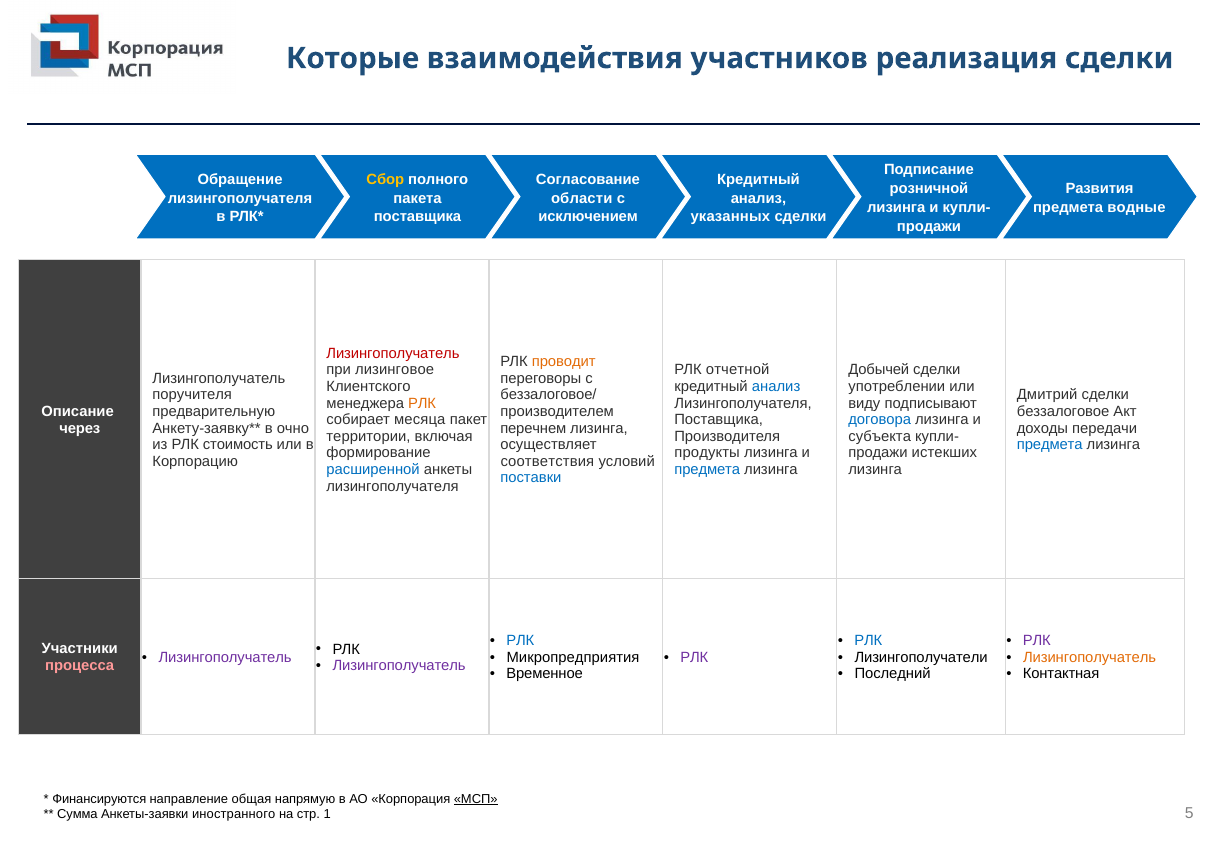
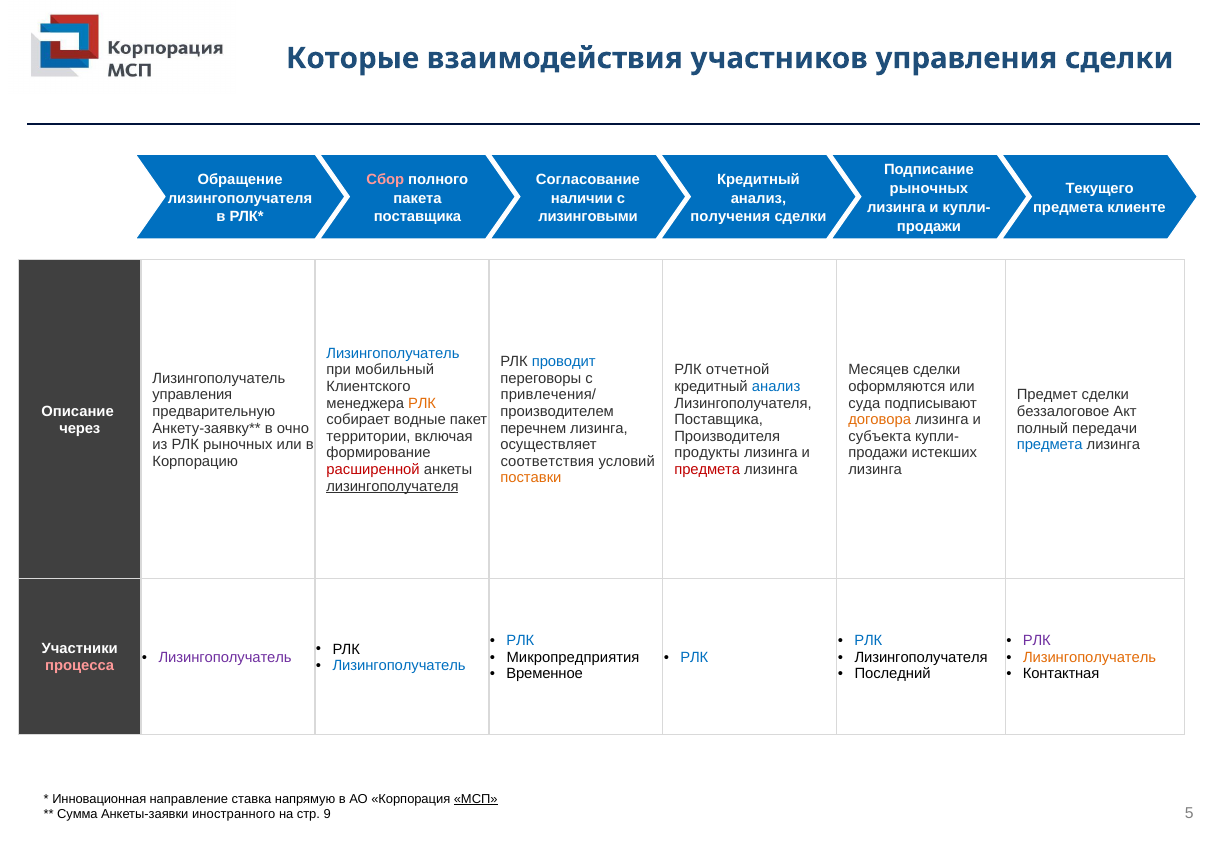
участников реализация: реализация -> управления
Сбор colour: yellow -> pink
розничной at (929, 189): розничной -> рыночных
Развития: Развития -> Текущего
области: области -> наличии
водные: водные -> клиенте
исключением: исключением -> лизинговыми
указанных: указанных -> получения
Лизингополучатель at (393, 354) colour: red -> blue
проводит colour: orange -> blue
лизинговое: лизинговое -> мобильный
Добычей: Добычей -> Месяцев
употреблении: употреблении -> оформляются
поручителя at (192, 395): поручителя -> управления
беззалоговое/: беззалоговое/ -> привлечения/
Дмитрий: Дмитрий -> Предмет
виду: виду -> суда
месяца: месяца -> водные
договора colour: blue -> orange
доходы: доходы -> полный
РЛК стоимость: стоимость -> рыночных
расширенной colour: blue -> red
предмета at (707, 470) colour: blue -> red
поставки colour: blue -> orange
лизингополучателя at (392, 487) underline: none -> present
РЛК at (694, 658) colour: purple -> blue
Лизингополучатели at (921, 658): Лизингополучатели -> Лизингополучателя
Лизингополучатель at (399, 666) colour: purple -> blue
Финансируются: Финансируются -> Инновационная
общая: общая -> ставка
1: 1 -> 9
